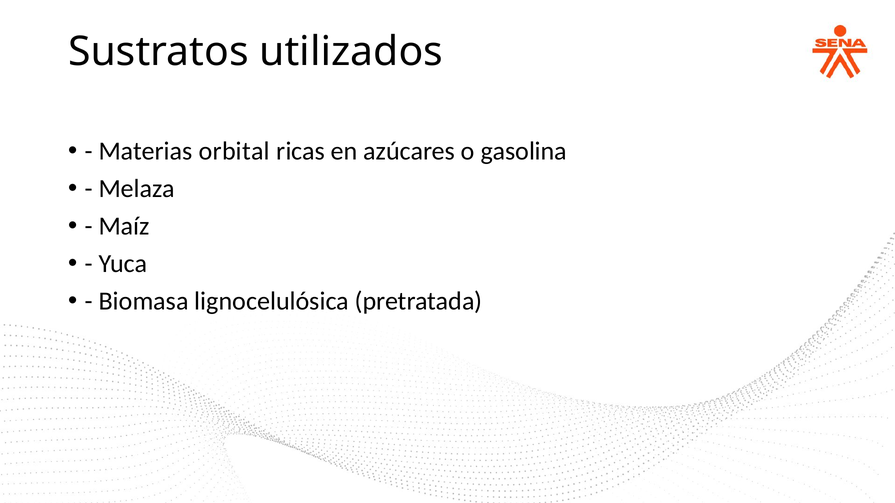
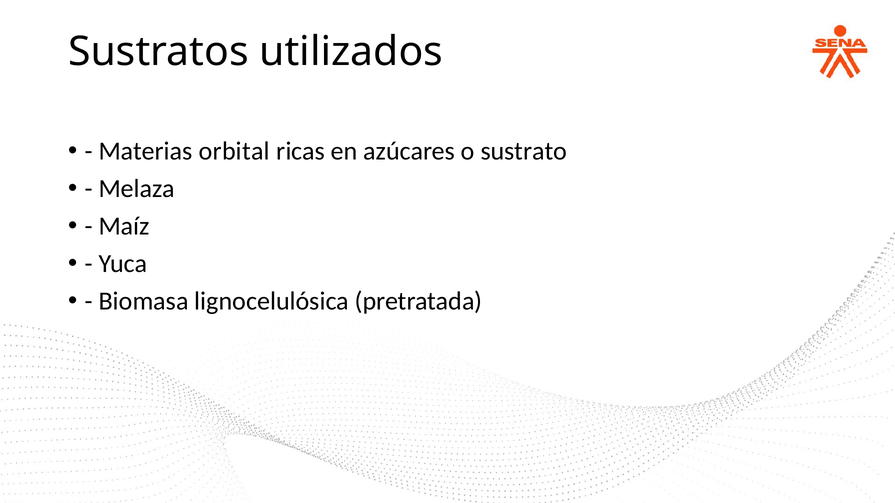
gasolina: gasolina -> sustrato
